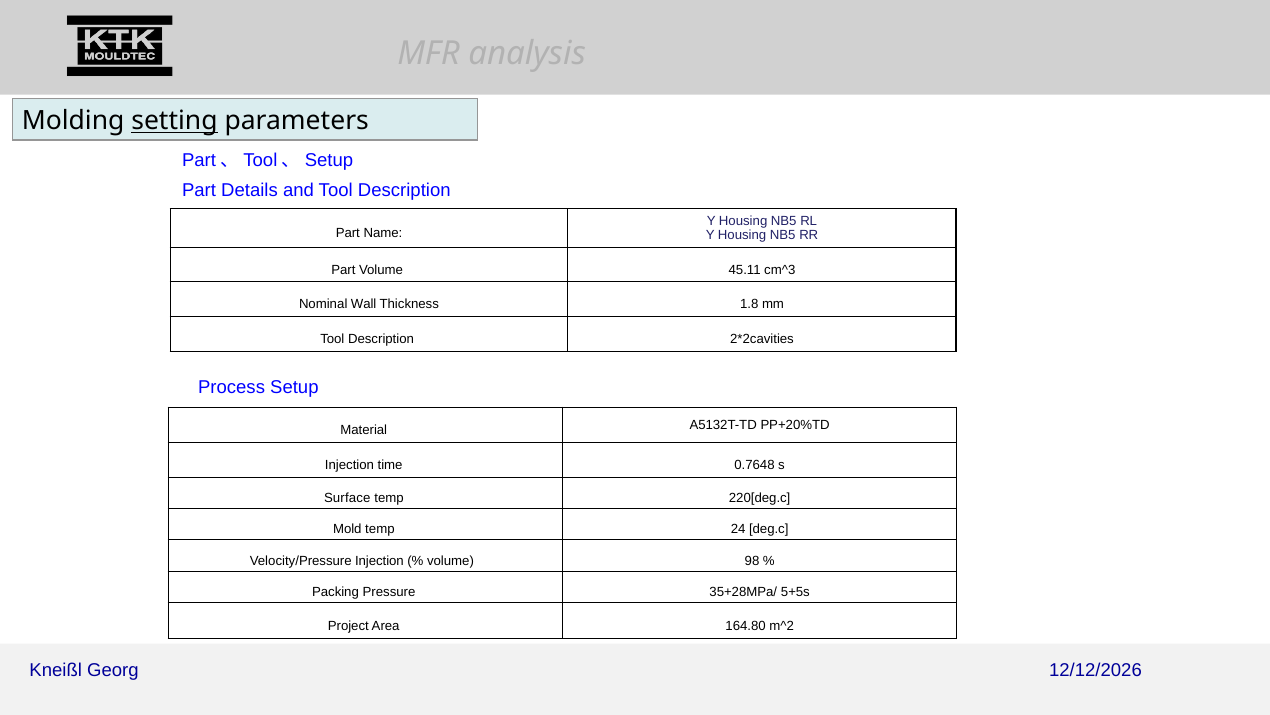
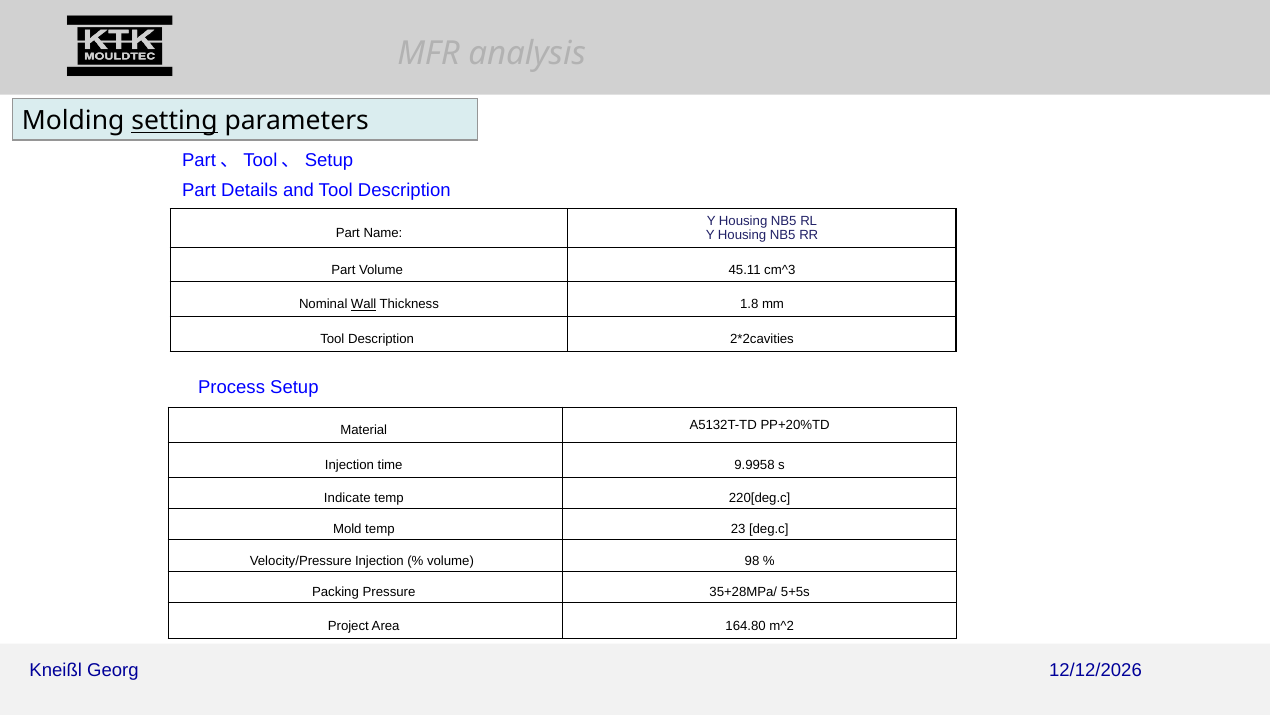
Wall underline: none -> present
0.7648: 0.7648 -> 9.9958
Surface: Surface -> Indicate
24: 24 -> 23
